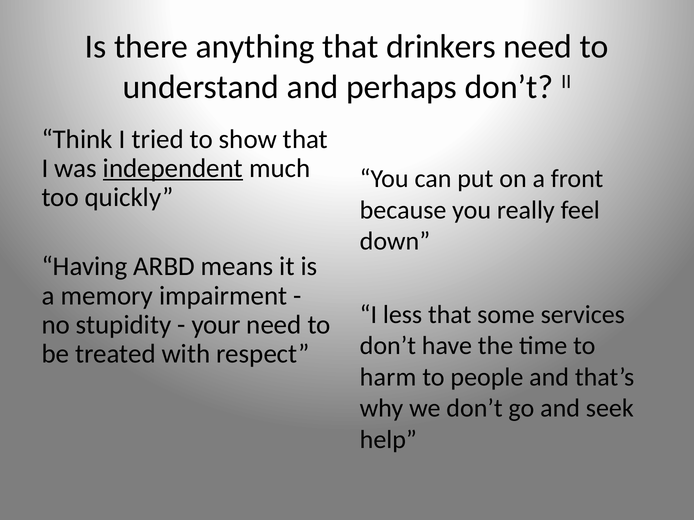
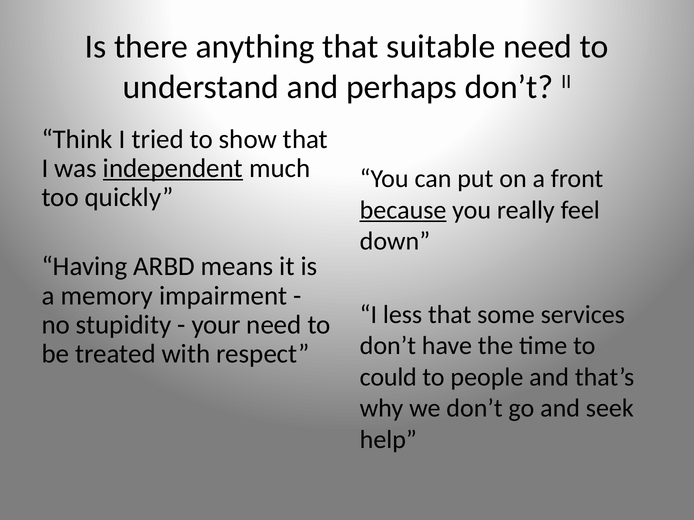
drinkers: drinkers -> suitable
because underline: none -> present
harm: harm -> could
